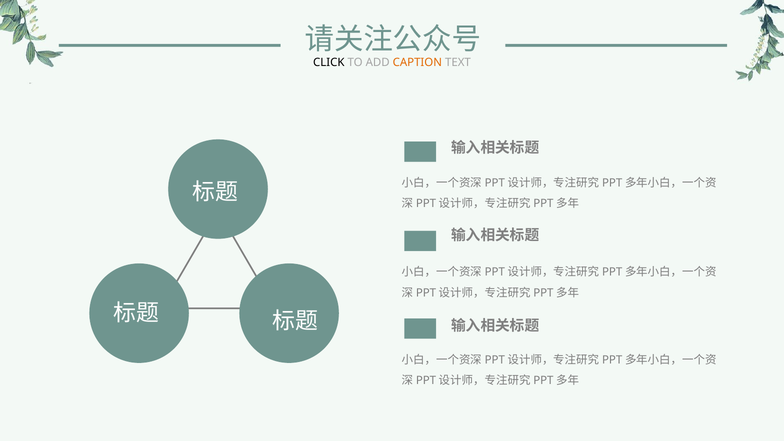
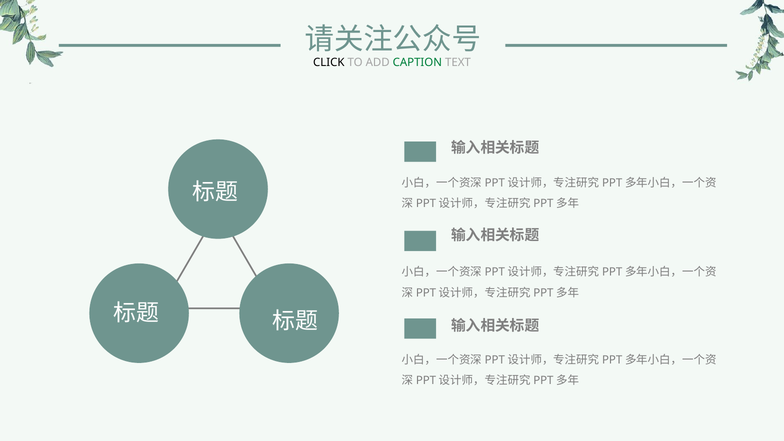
CAPTION colour: orange -> green
